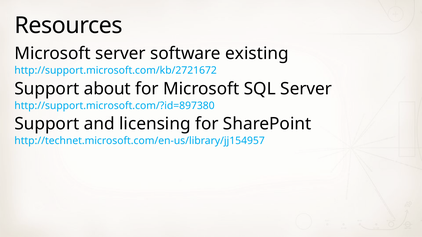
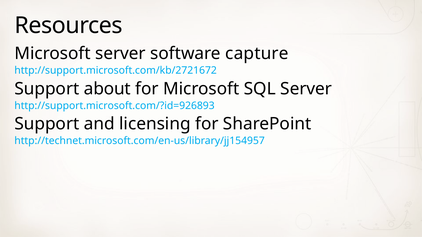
existing: existing -> capture
http://support.microsoft.com/?id=897380: http://support.microsoft.com/?id=897380 -> http://support.microsoft.com/?id=926893
